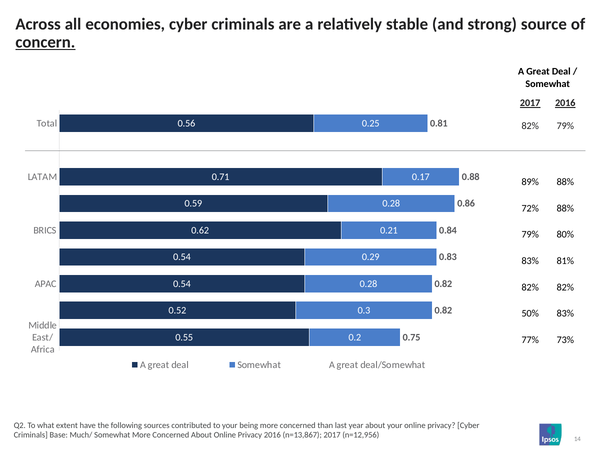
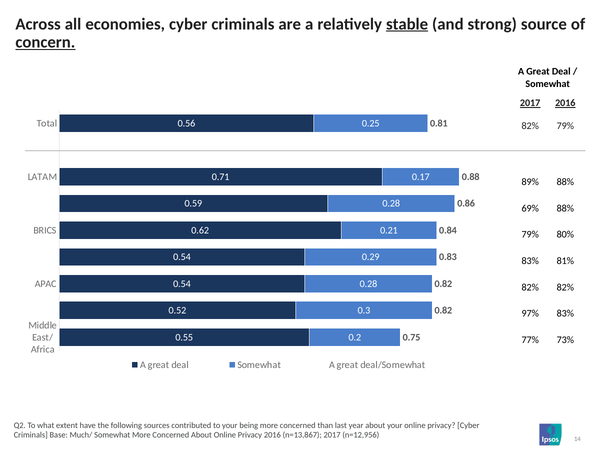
stable underline: none -> present
72%: 72% -> 69%
50%: 50% -> 97%
